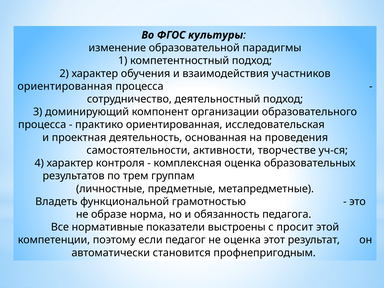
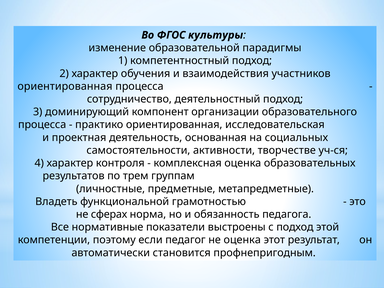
проведения: проведения -> социальных
образе: образе -> сферах
с просит: просит -> подход
